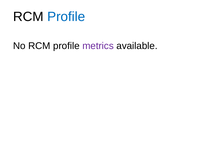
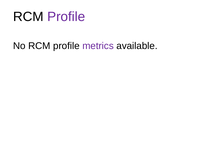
Profile at (66, 17) colour: blue -> purple
